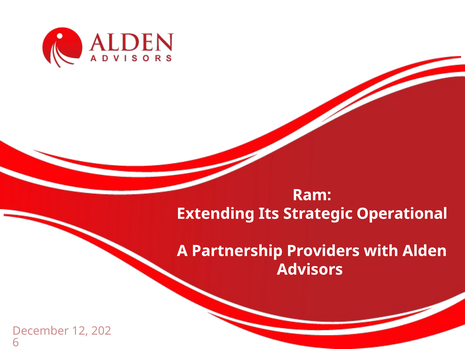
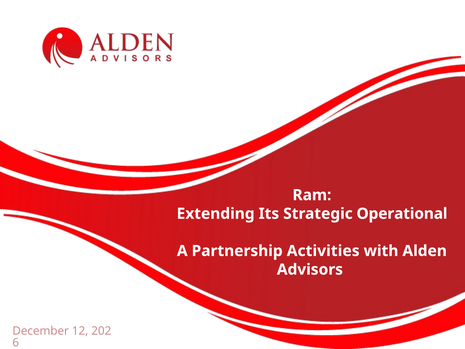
Providers: Providers -> Activities
